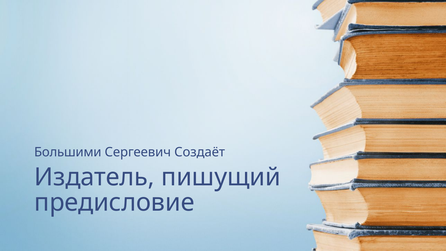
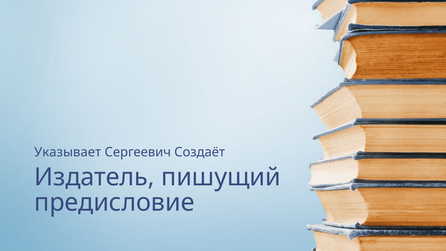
Большими: Большими -> Указывает
